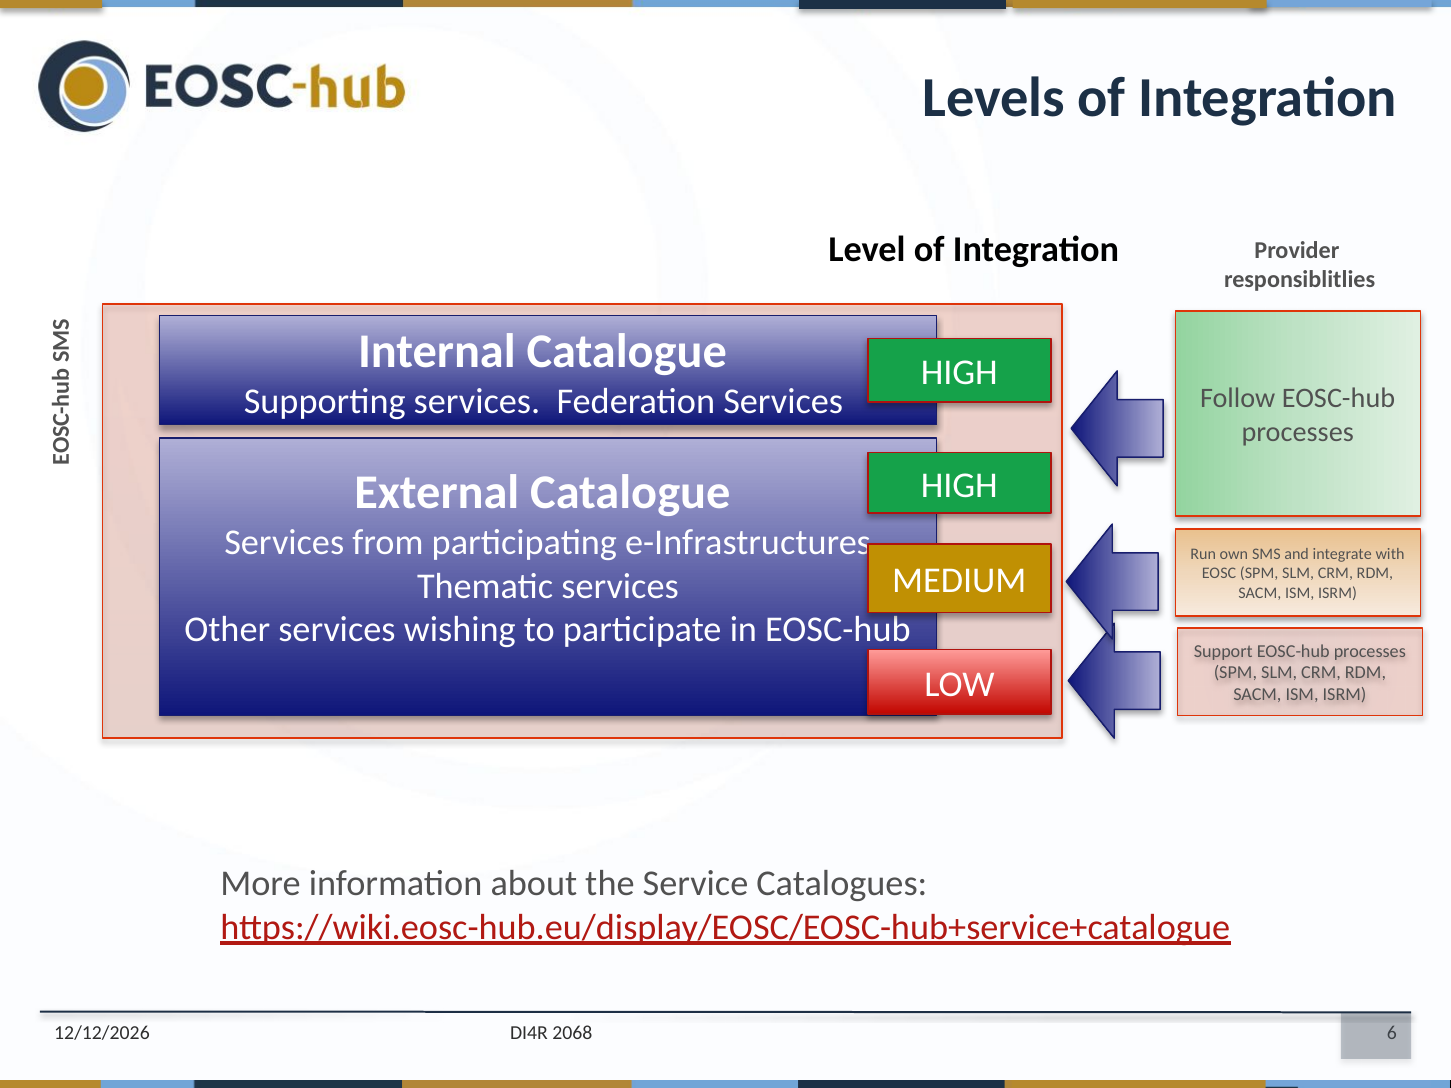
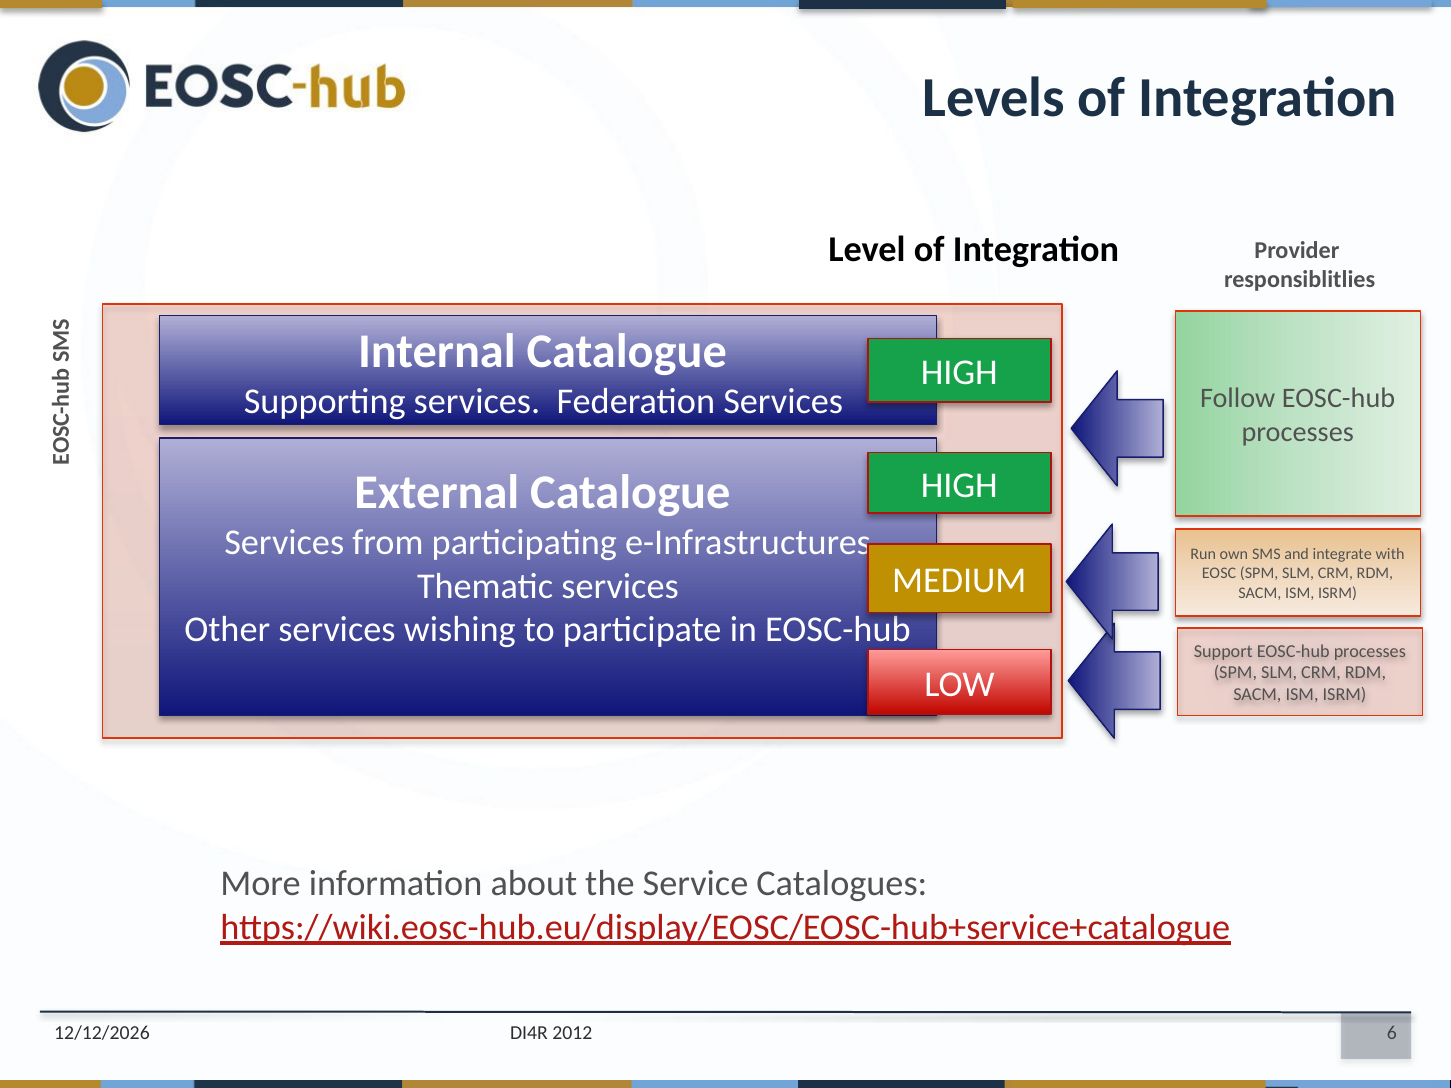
2068: 2068 -> 2012
